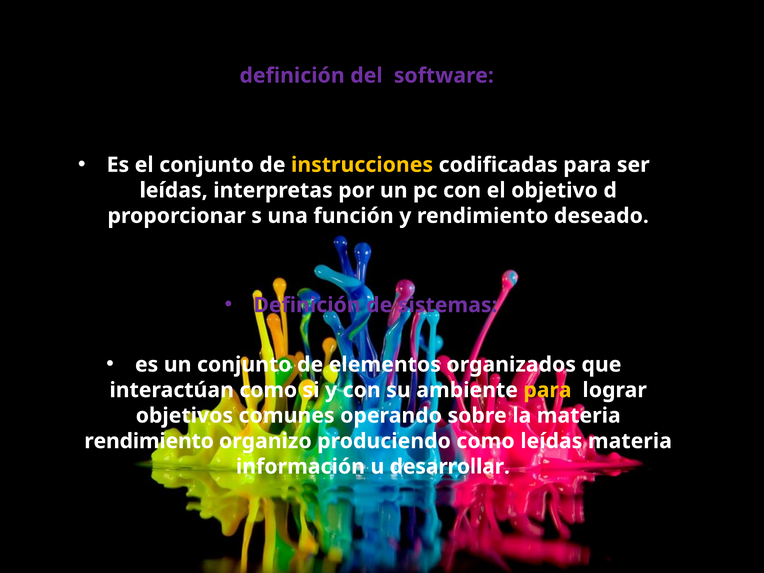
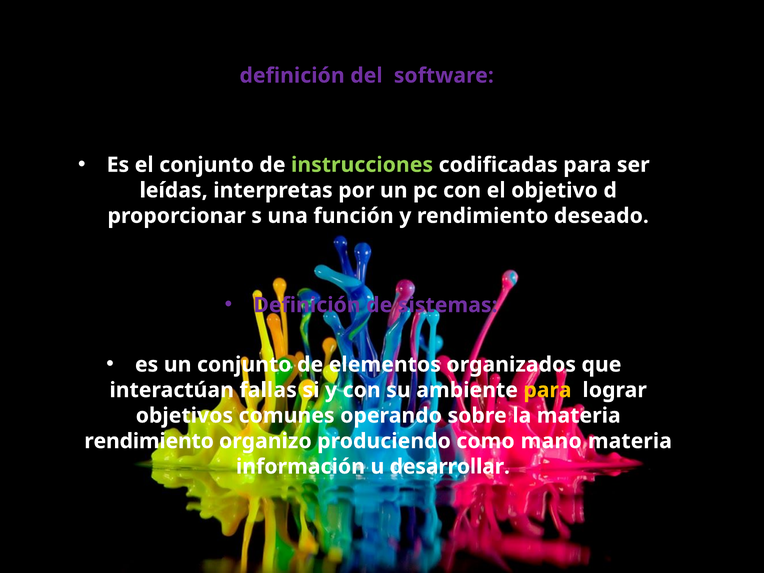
instrucciones colour: yellow -> light green
interactúan como: como -> fallas
como leídas: leídas -> mano
